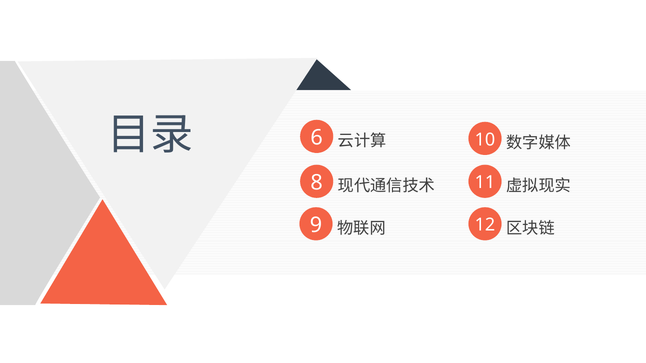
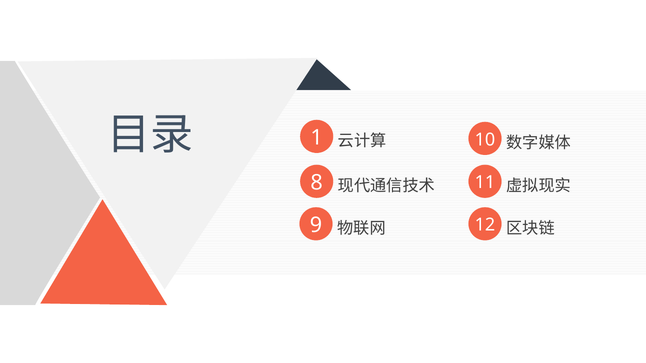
6: 6 -> 1
